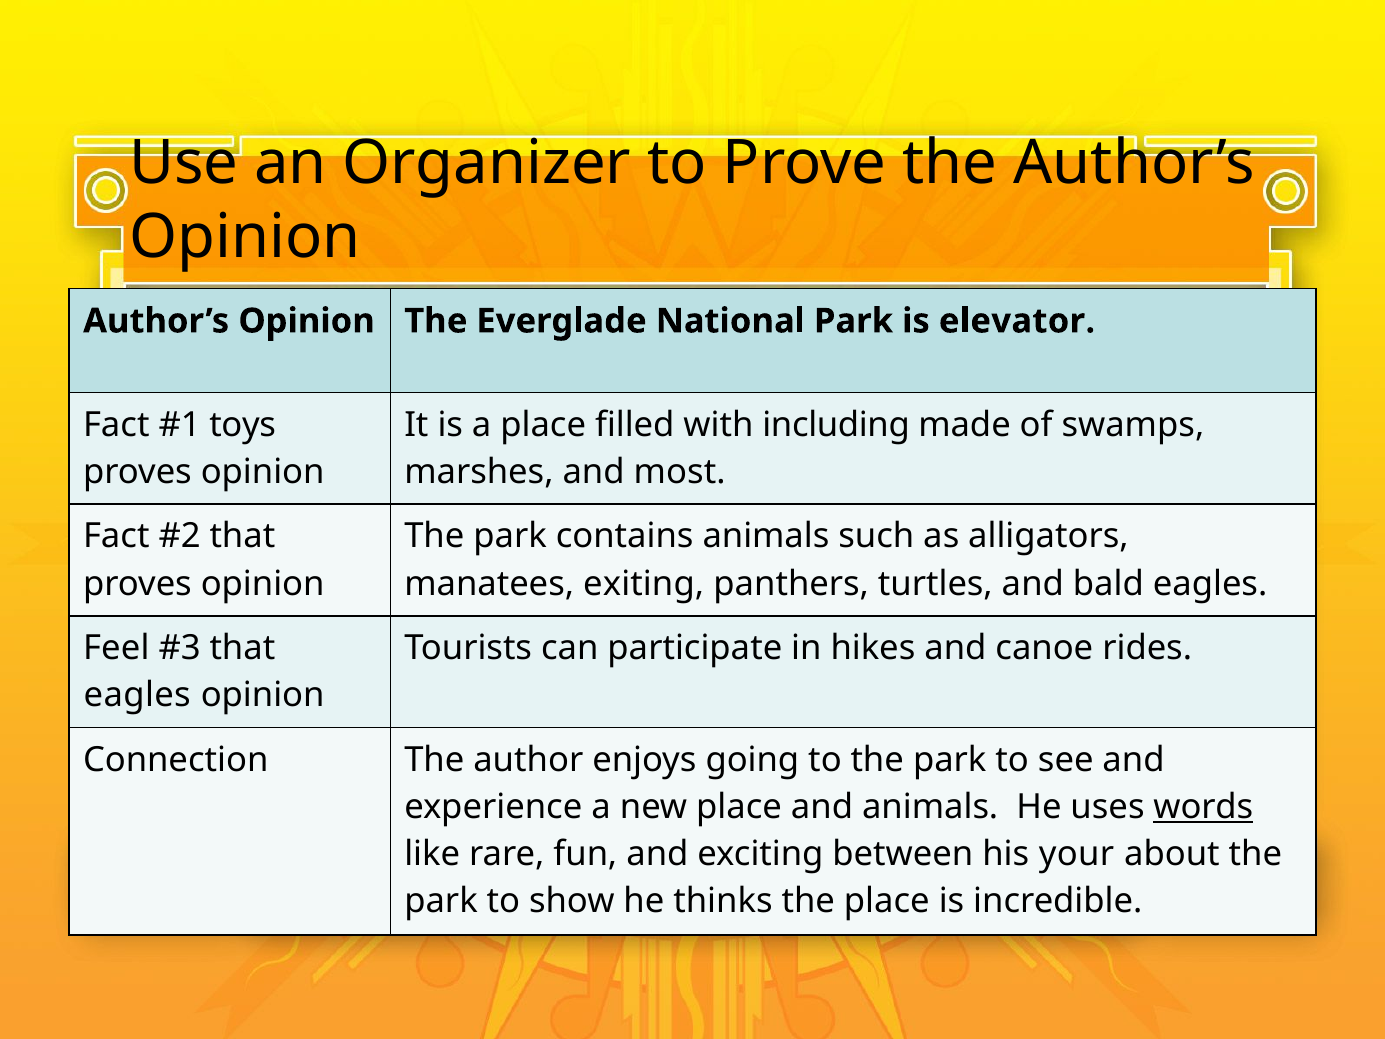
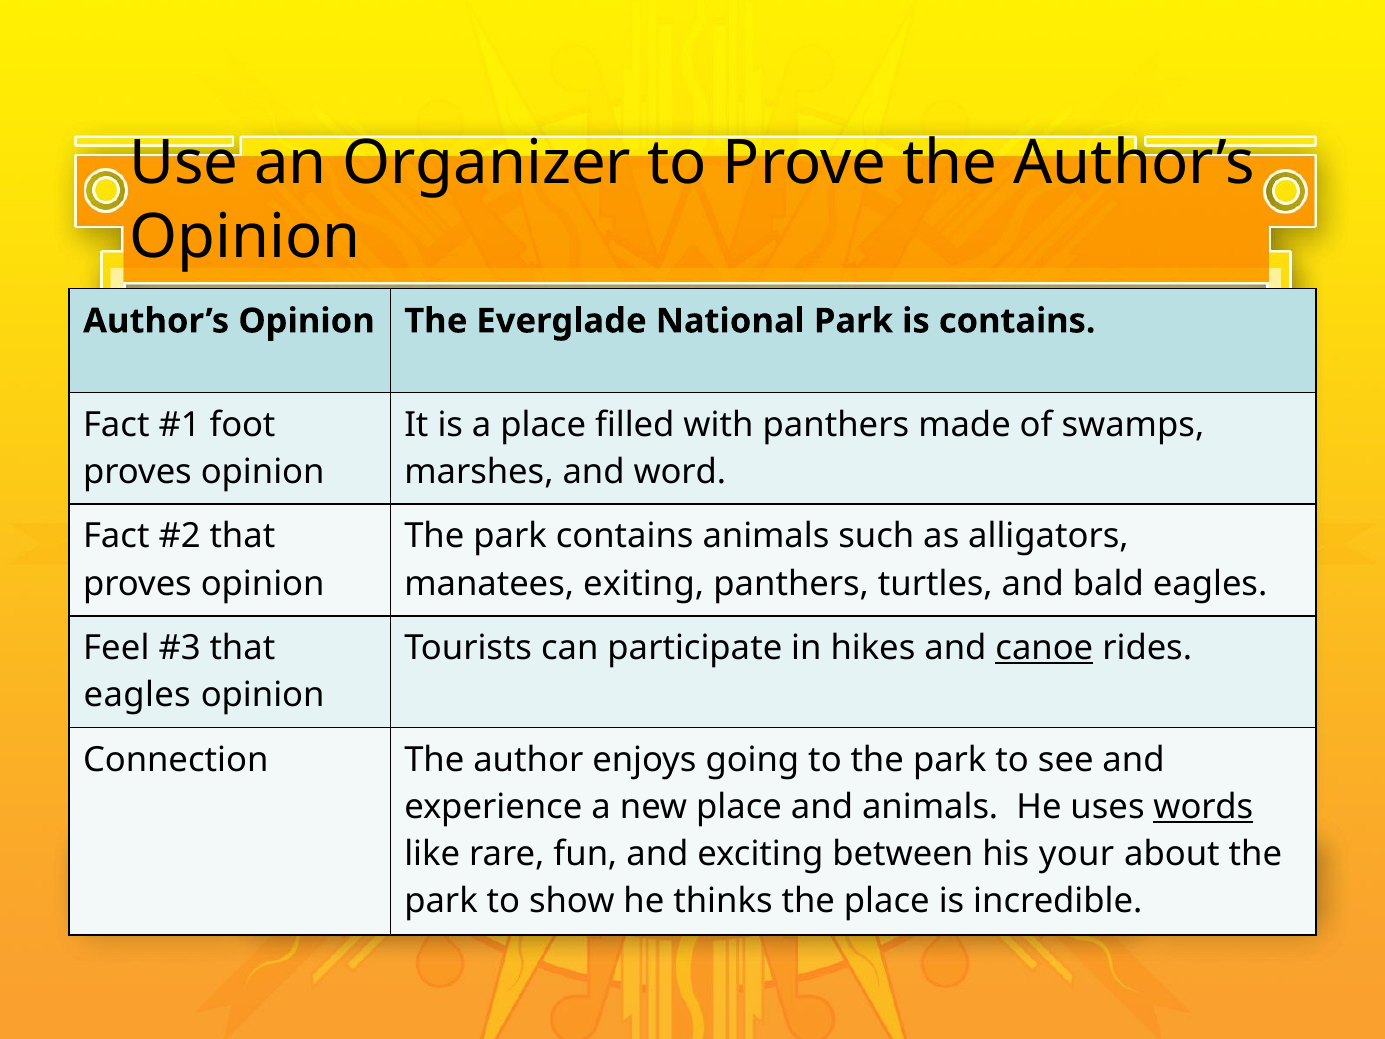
is elevator: elevator -> contains
toys: toys -> foot
with including: including -> panthers
most: most -> word
canoe underline: none -> present
